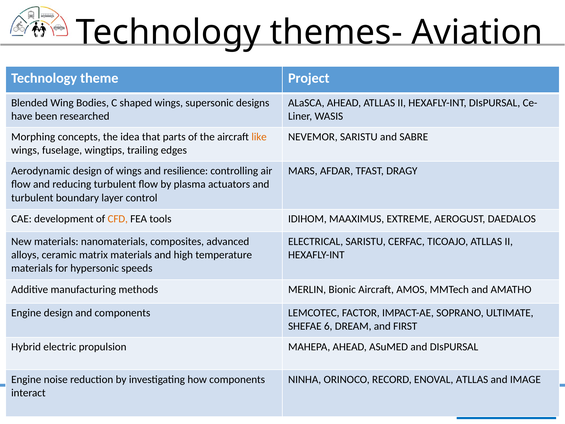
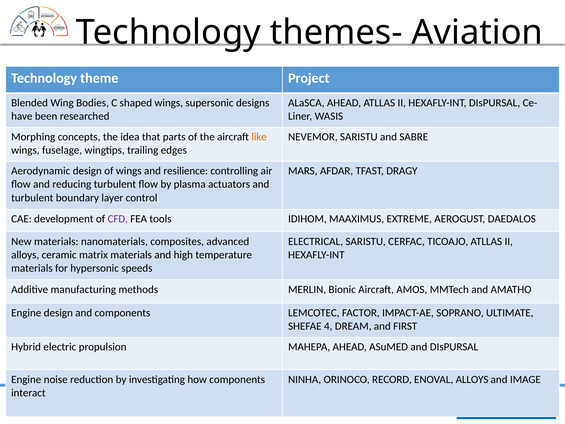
CFD colour: orange -> purple
6: 6 -> 4
ENOVAL ATLLAS: ATLLAS -> ALLOYS
